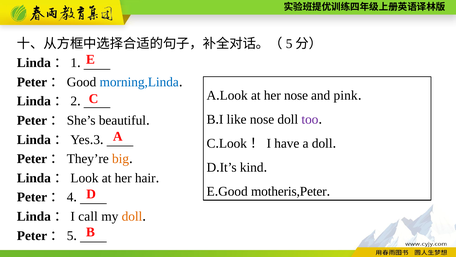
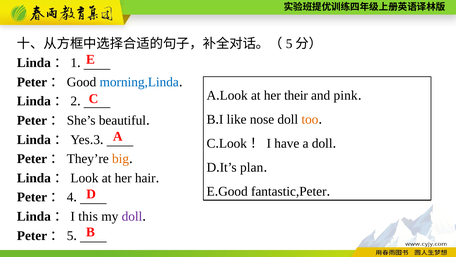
her nose: nose -> their
too colour: purple -> orange
kind: kind -> plan
motheris,Peter: motheris,Peter -> fantastic,Peter
call: call -> this
doll at (132, 216) colour: orange -> purple
